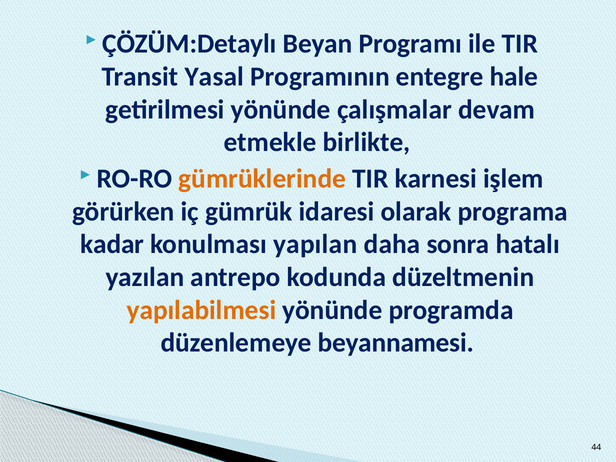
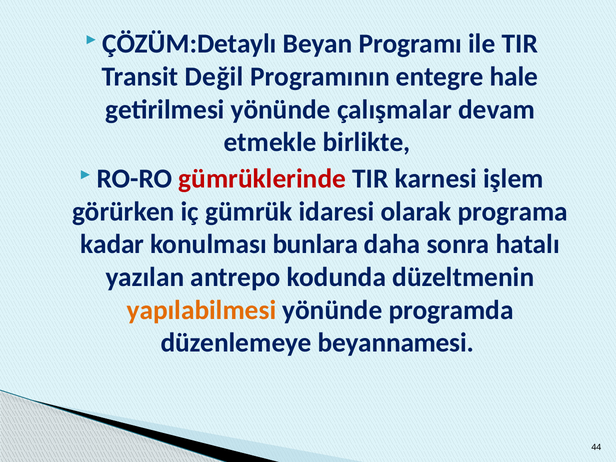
Yasal: Yasal -> Değil
gümrüklerinde colour: orange -> red
yapılan: yapılan -> bunlara
